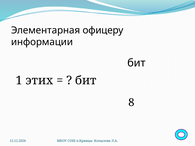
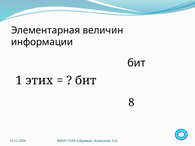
офицеру: офицеру -> величин
